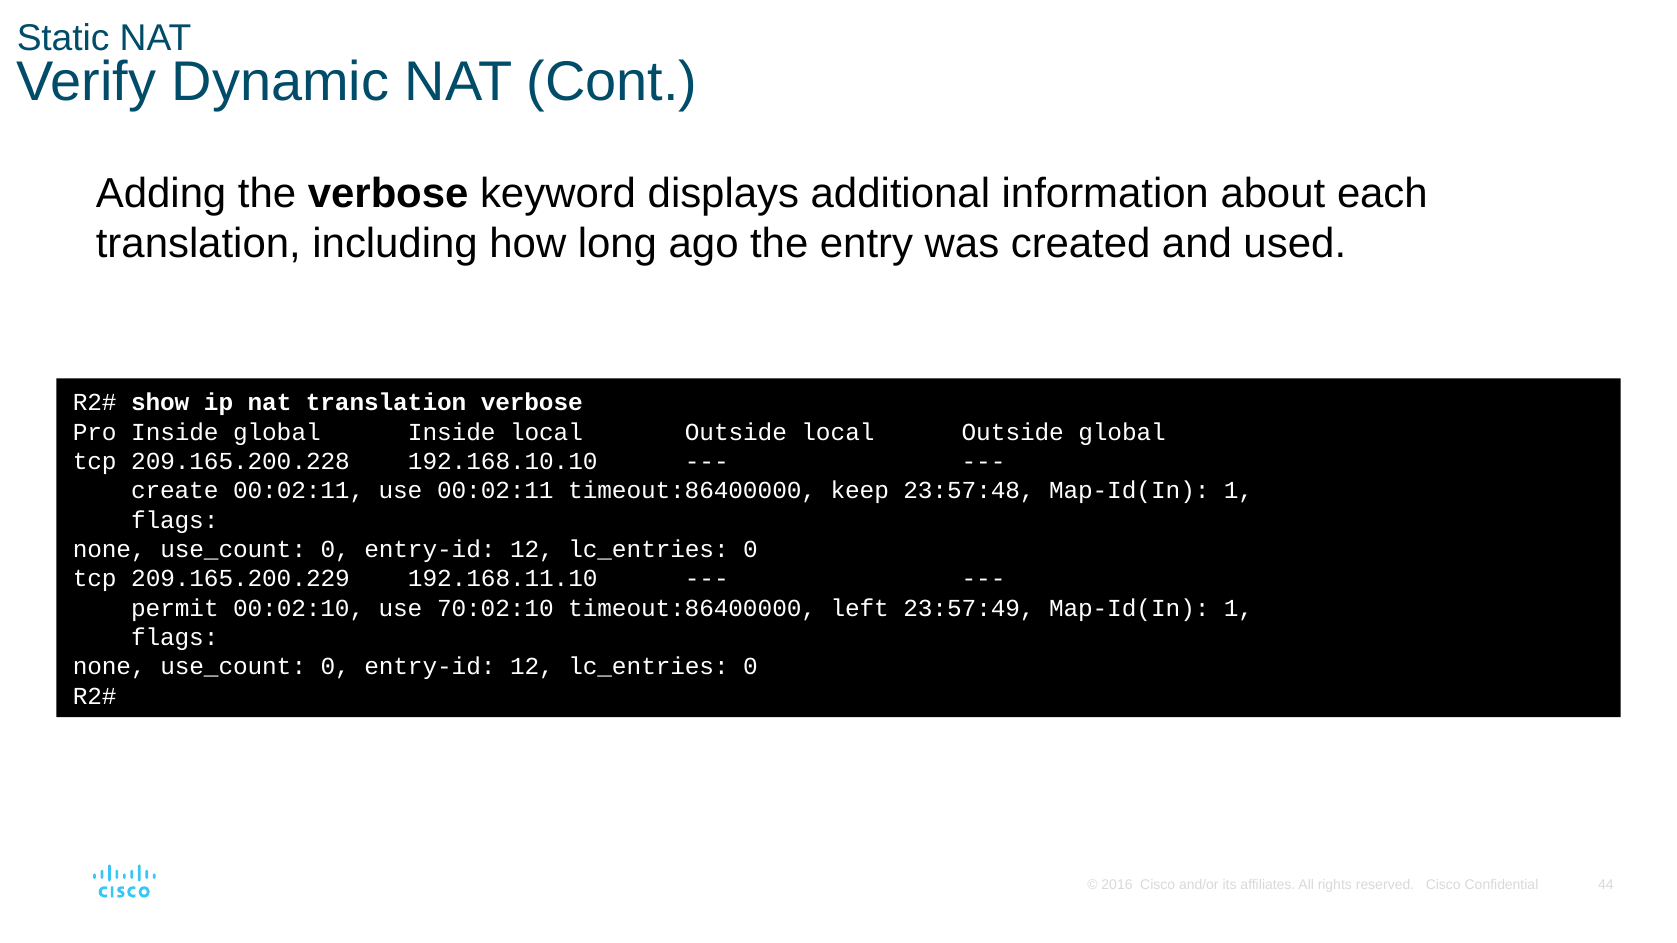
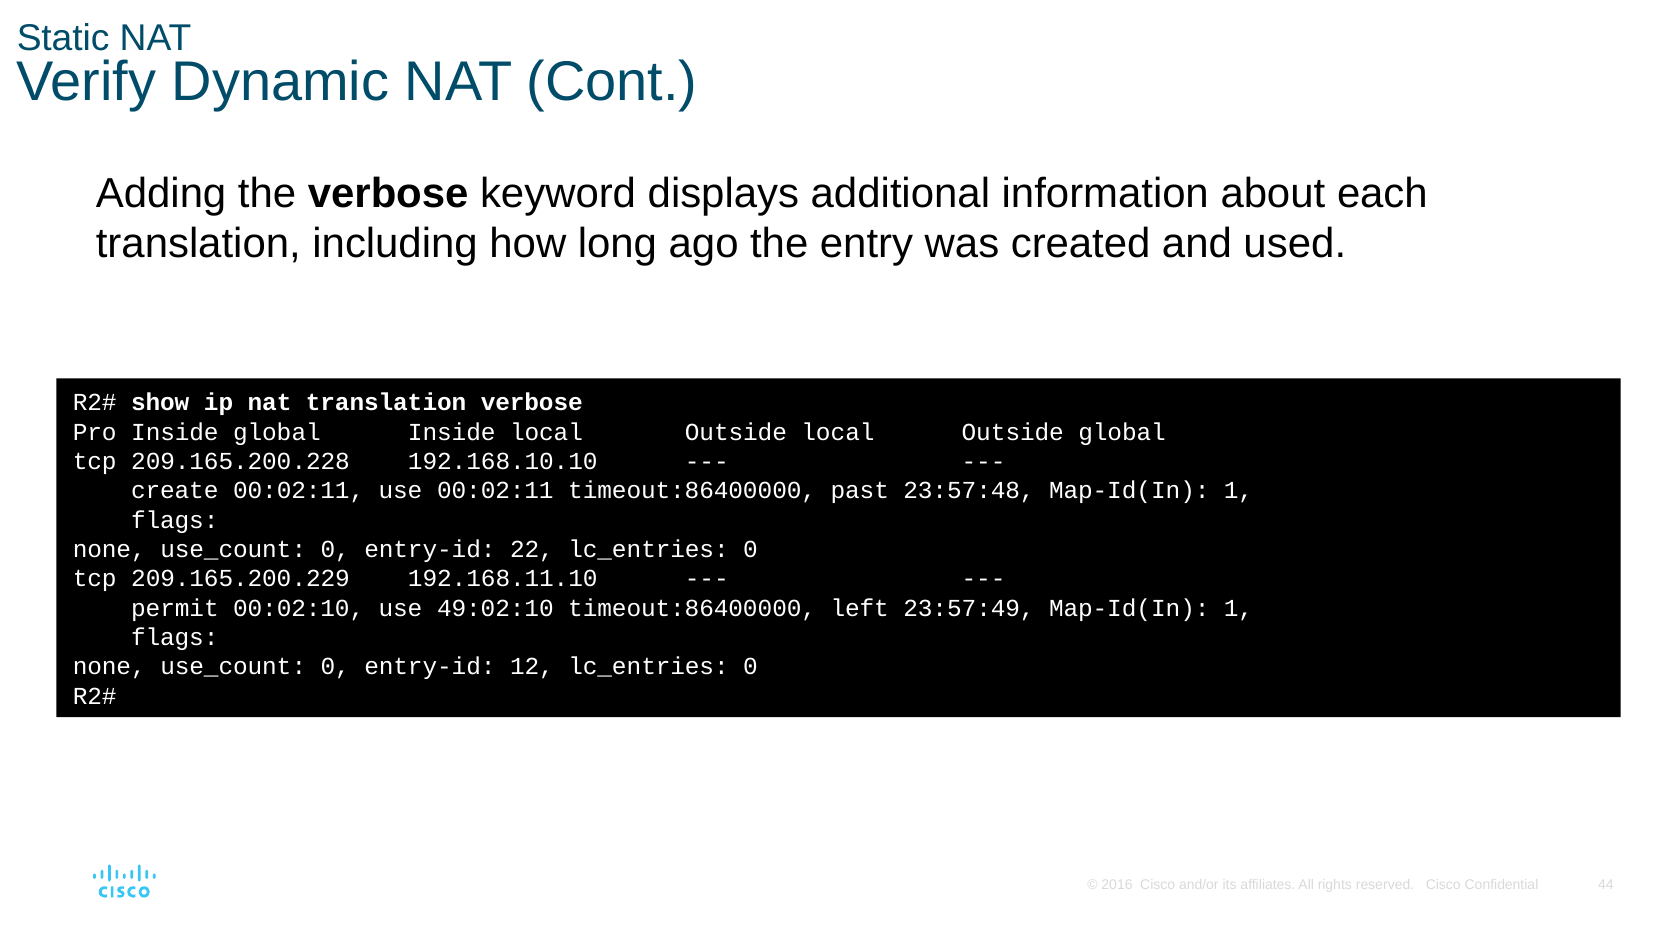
keep: keep -> past
12 at (532, 550): 12 -> 22
70:02:10: 70:02:10 -> 49:02:10
